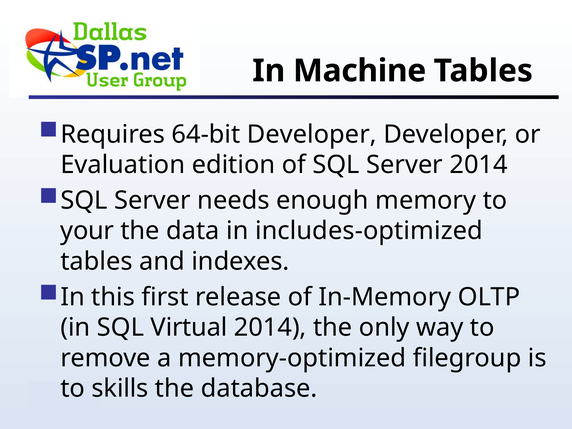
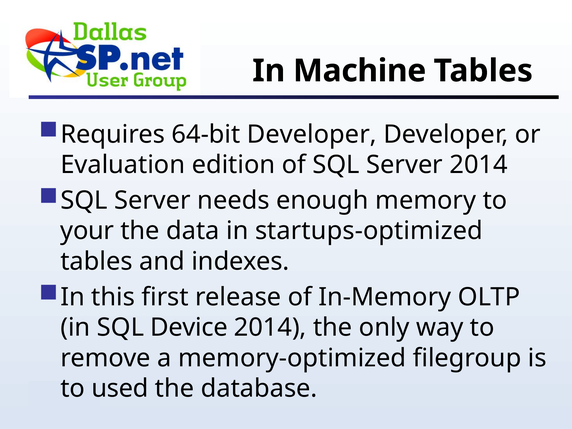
includes-optimized: includes-optimized -> startups-optimized
Virtual: Virtual -> Device
skills: skills -> used
